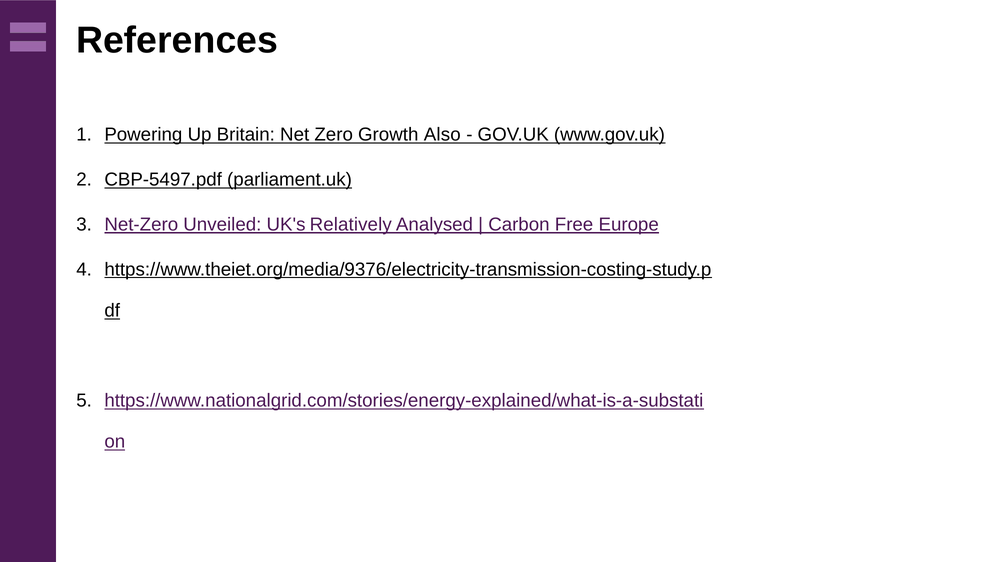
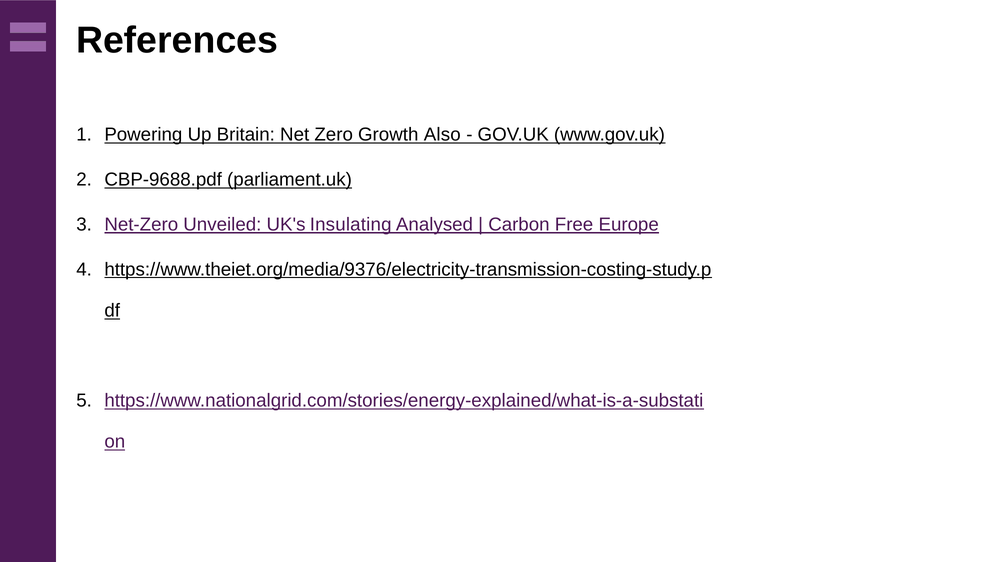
CBP-5497.pdf: CBP-5497.pdf -> CBP-9688.pdf
Relatively: Relatively -> Insulating
